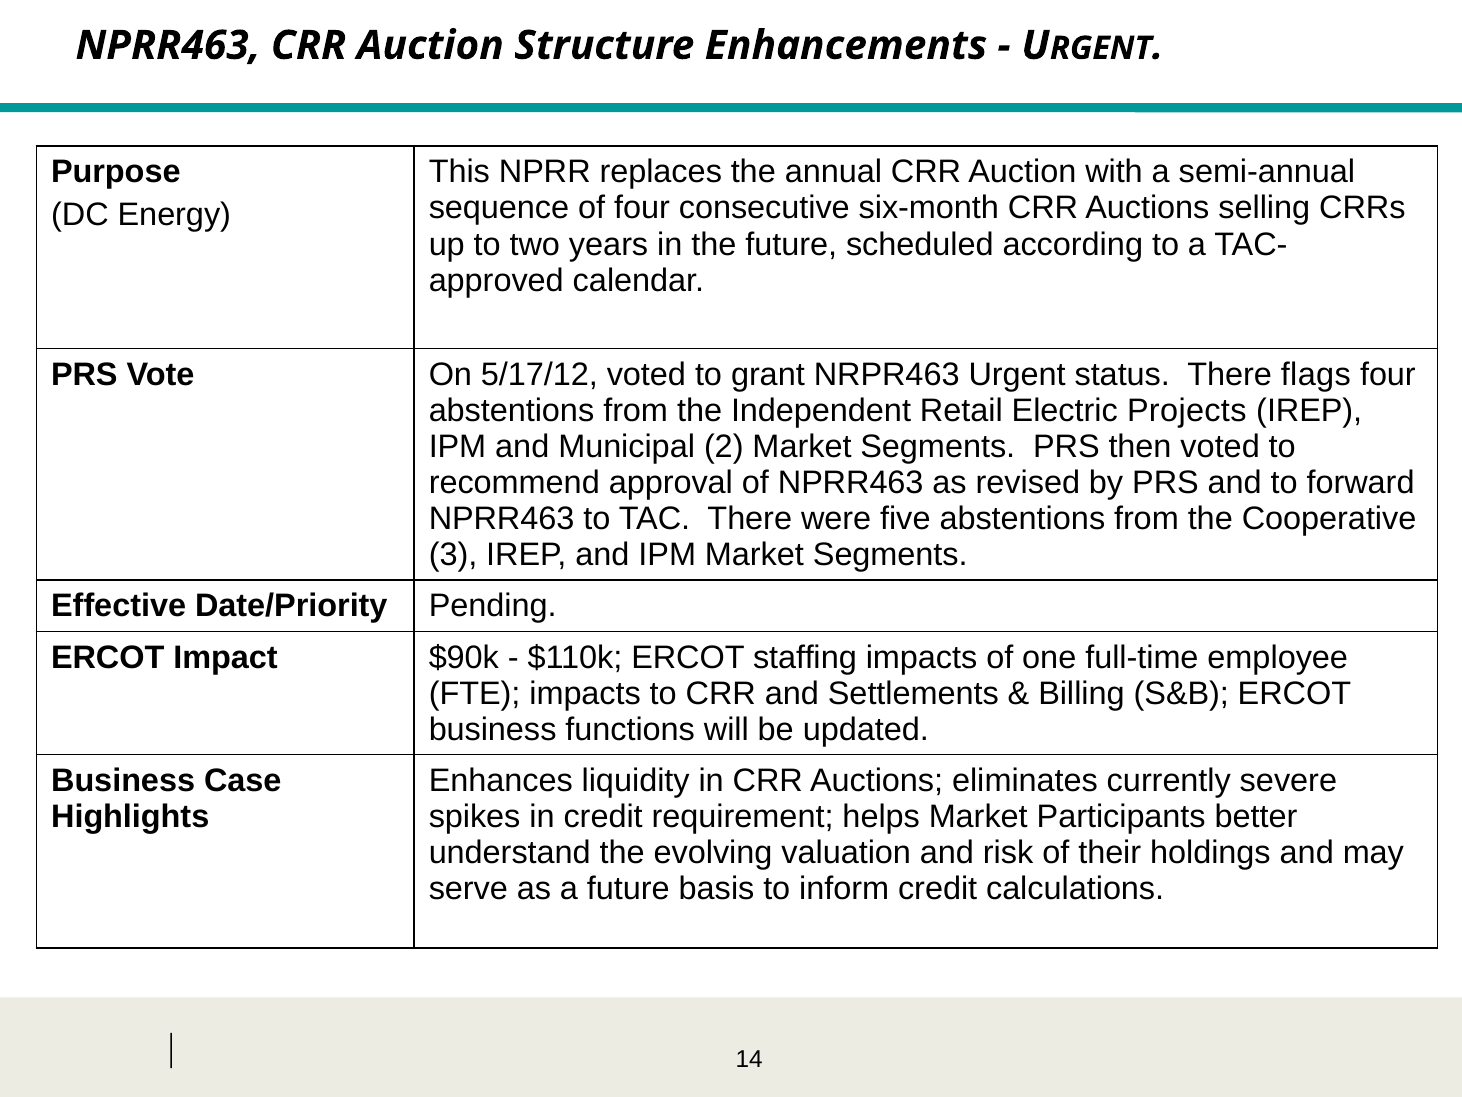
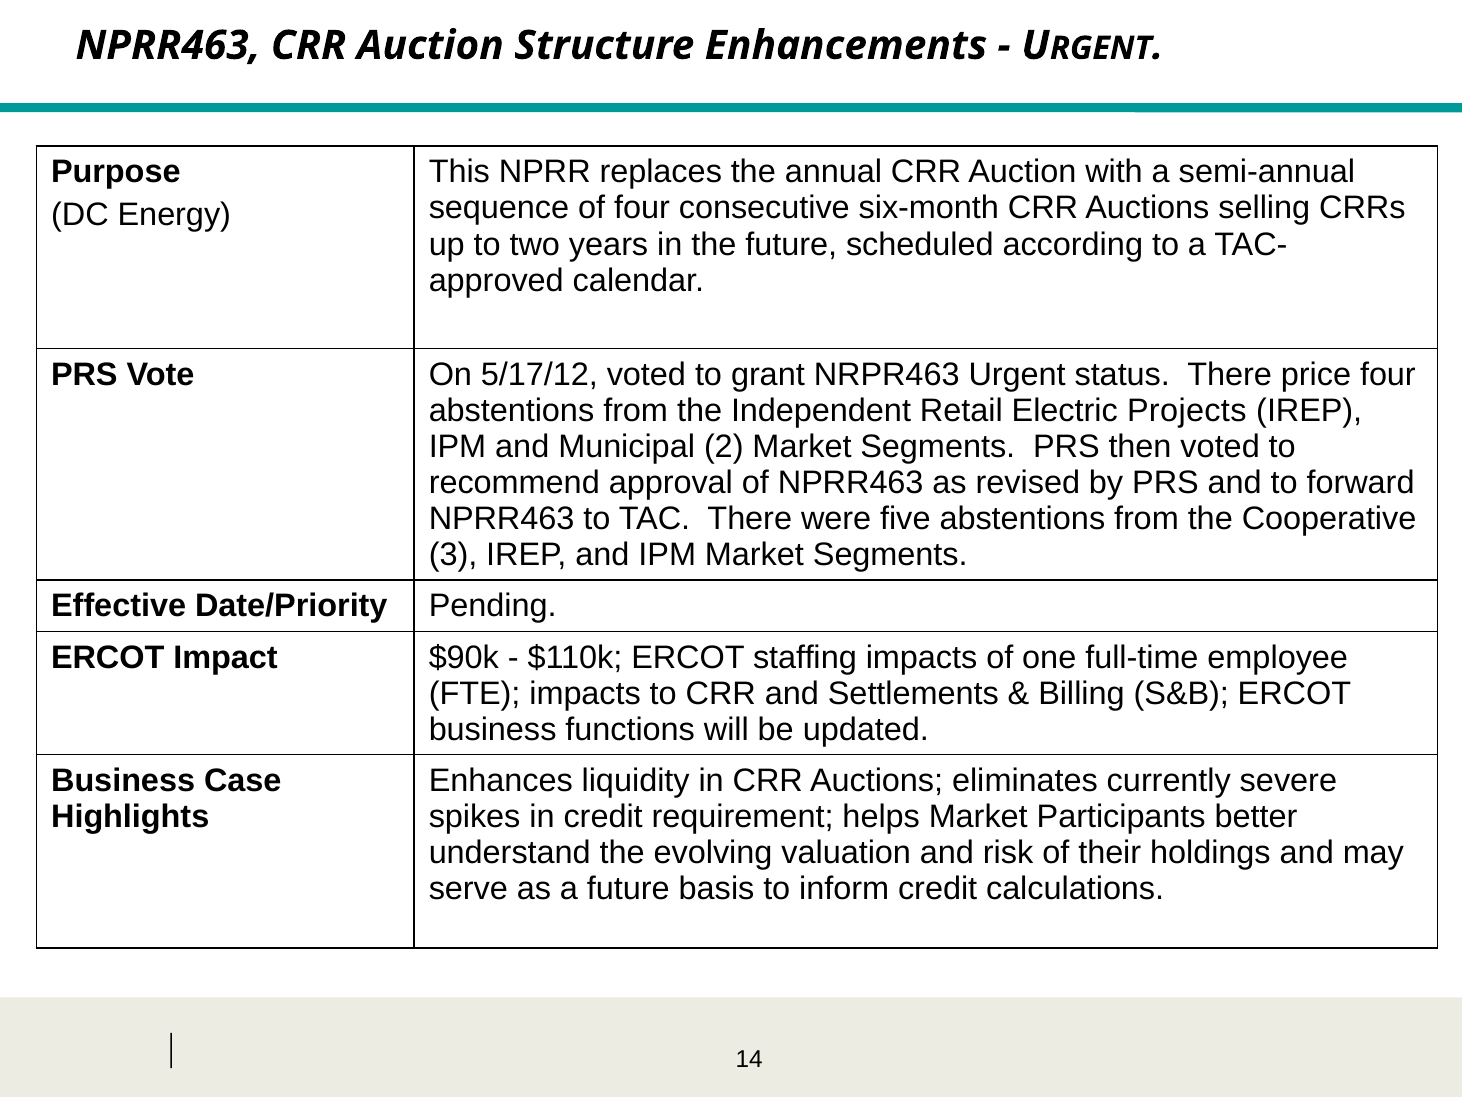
flags: flags -> price
